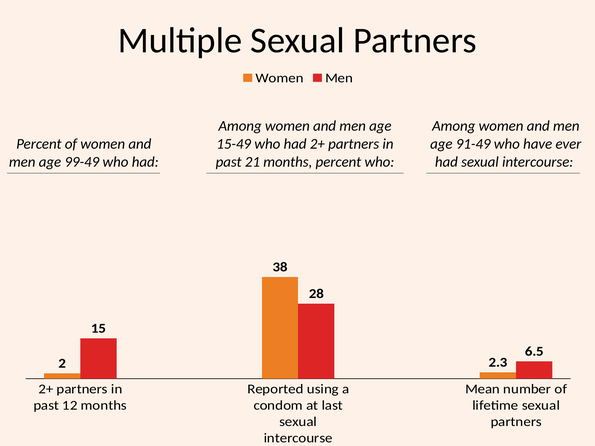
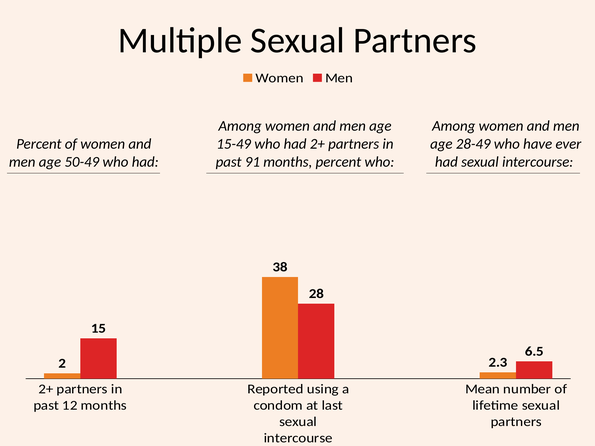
91-49: 91-49 -> 28-49
21: 21 -> 91
99-49: 99-49 -> 50-49
